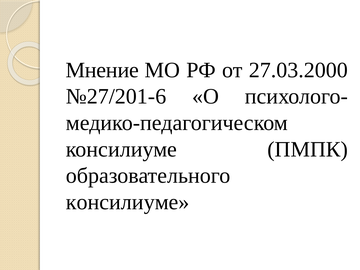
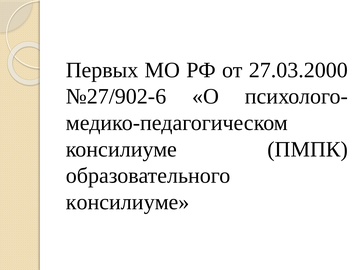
Мнение: Мнение -> Первых
№27/201-6: №27/201-6 -> №27/902-6
